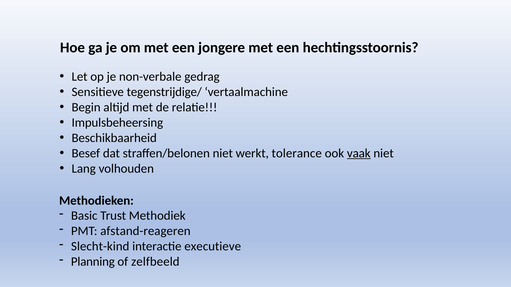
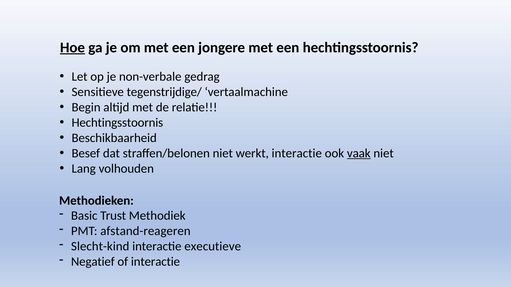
Hoe underline: none -> present
Impulsbeheersing at (117, 123): Impulsbeheersing -> Hechtingsstoornis
werkt tolerance: tolerance -> interactie
Planning: Planning -> Negatief
of zelfbeeld: zelfbeeld -> interactie
